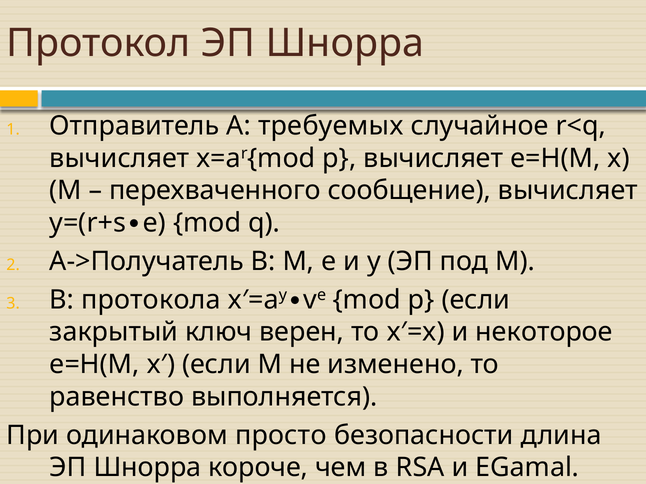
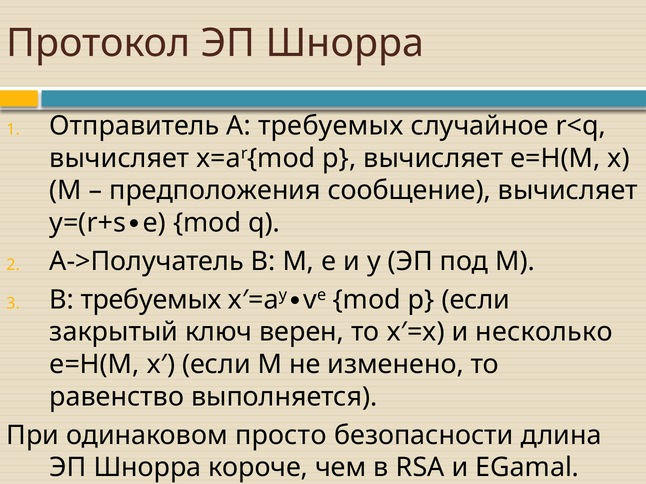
перехваченного: перехваченного -> предположения
B протокола: протокола -> требуемых
некоторое: некоторое -> несколько
